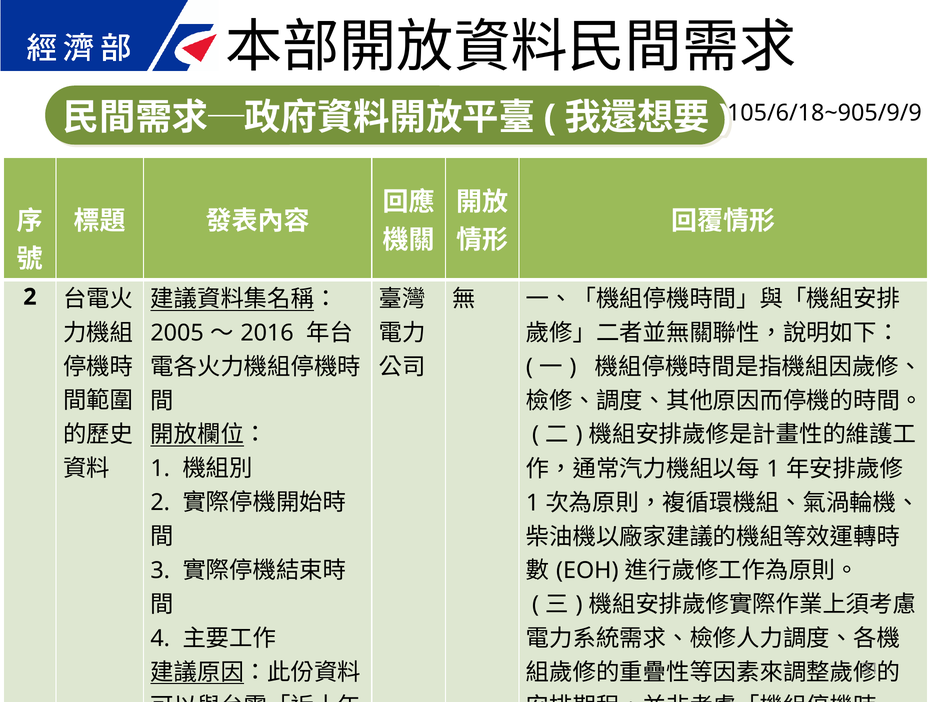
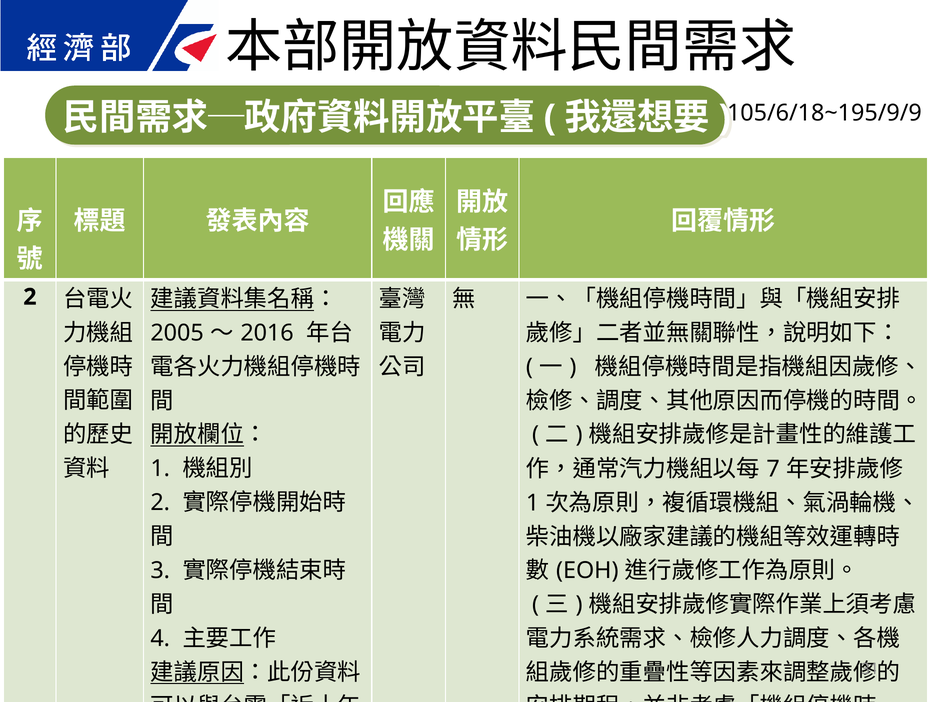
105/6/18~905/9/9: 105/6/18~905/9/9 -> 105/6/18~195/9/9
1 at (773, 468): 1 -> 7
